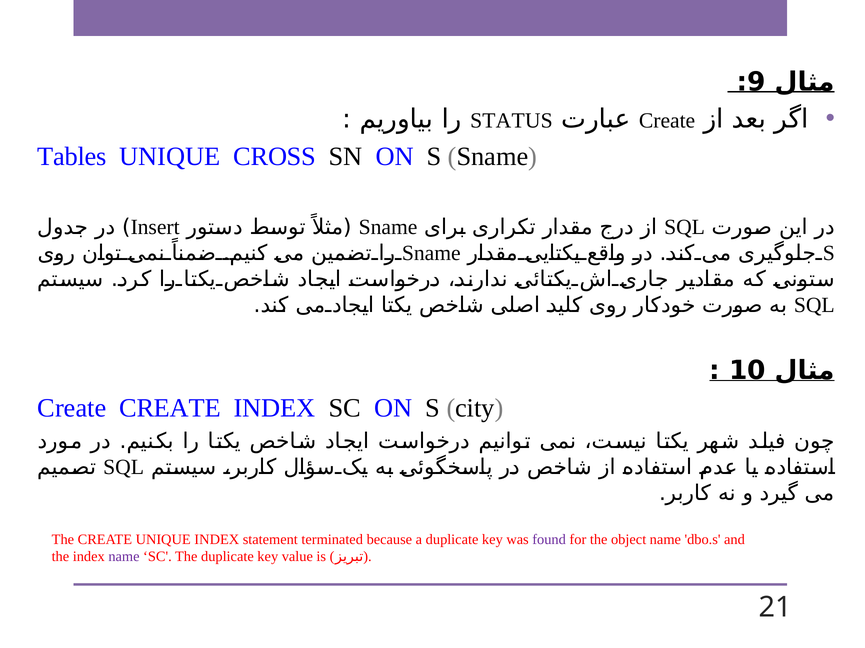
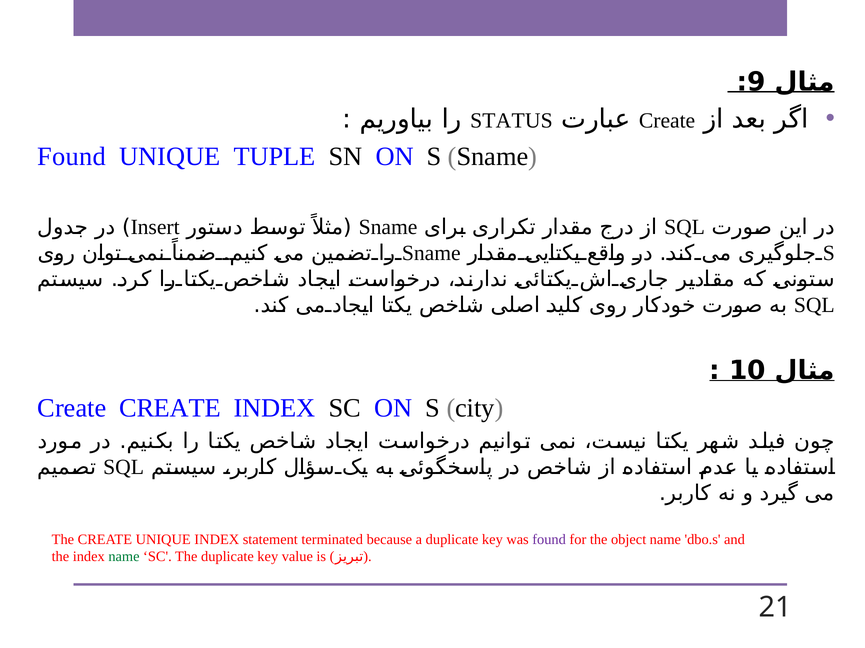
Tables at (72, 157): Tables -> Found
CROSS: CROSS -> TUPLE
name at (124, 557) colour: purple -> green
